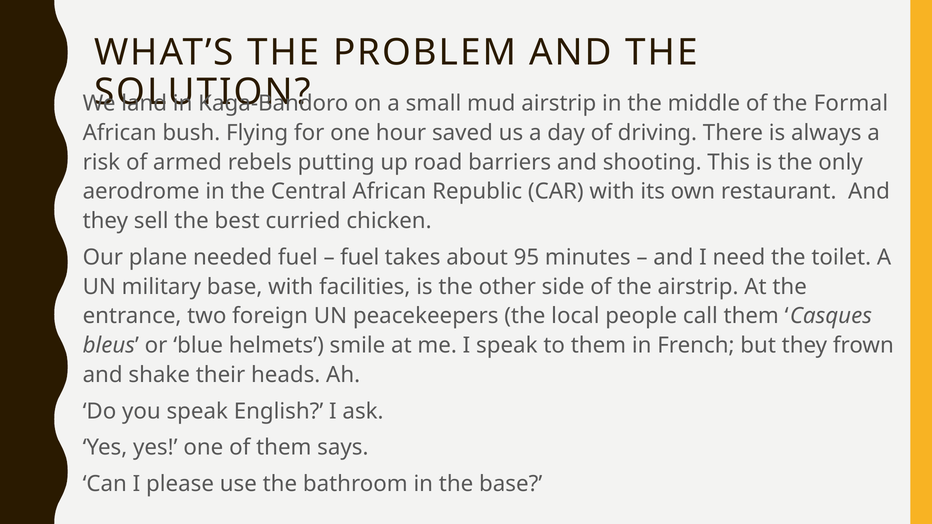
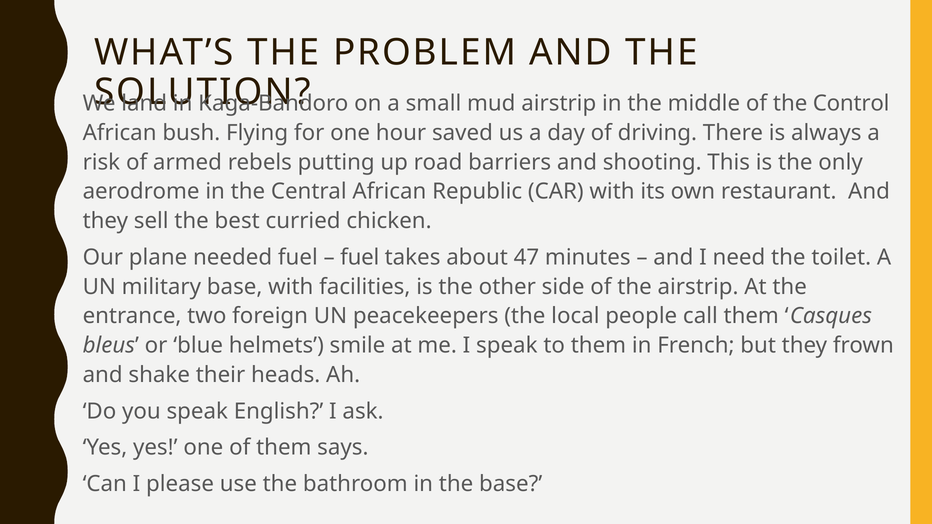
Formal: Formal -> Control
95: 95 -> 47
